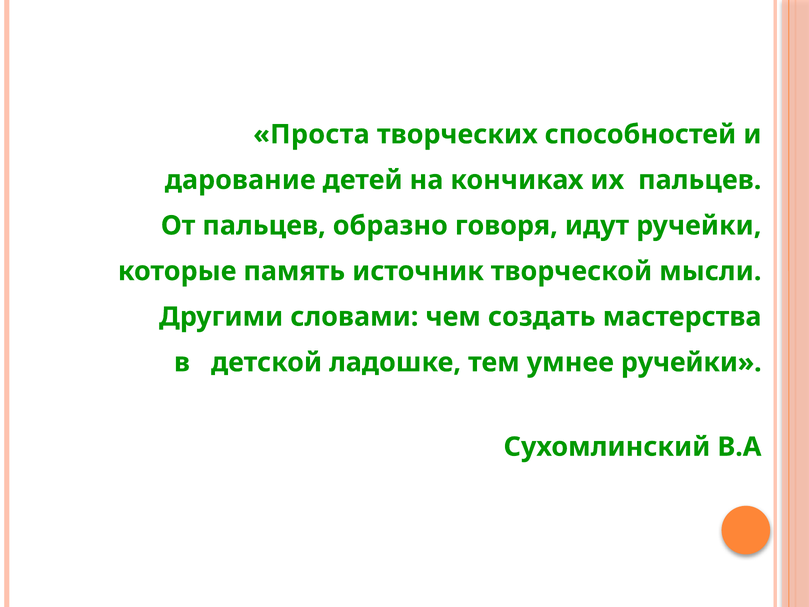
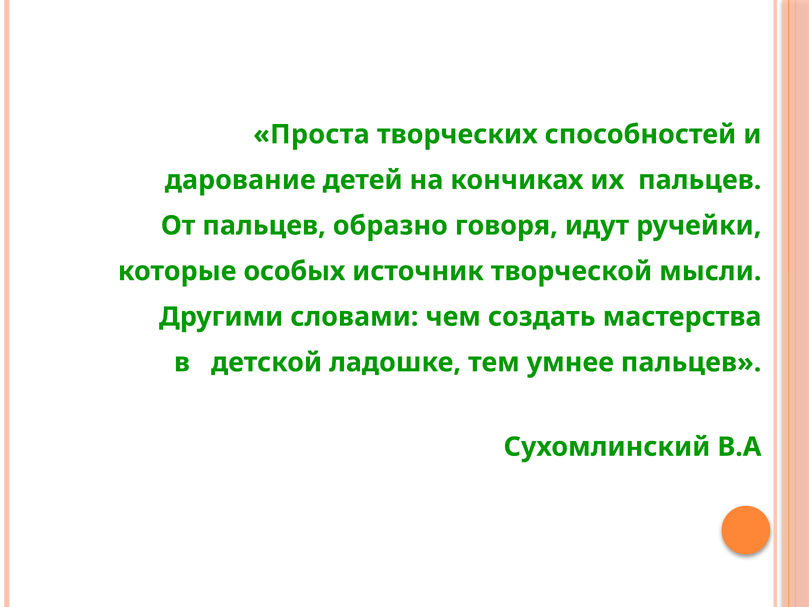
память: память -> особых
умнее ручейки: ручейки -> пальцев
